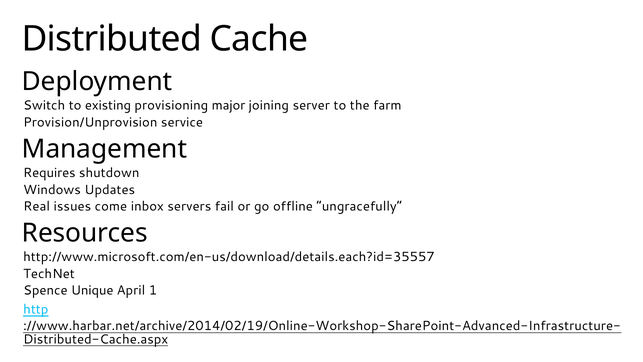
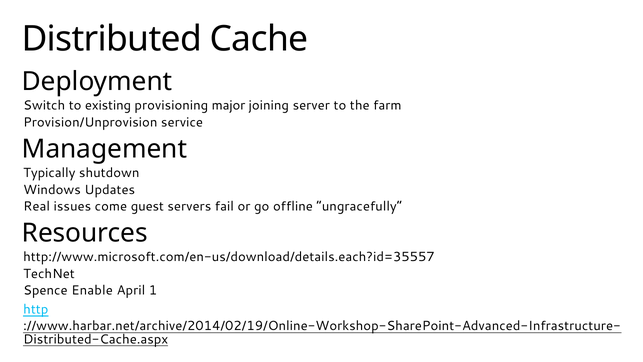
Requires: Requires -> Typically
inbox: inbox -> guest
Unique: Unique -> Enable
